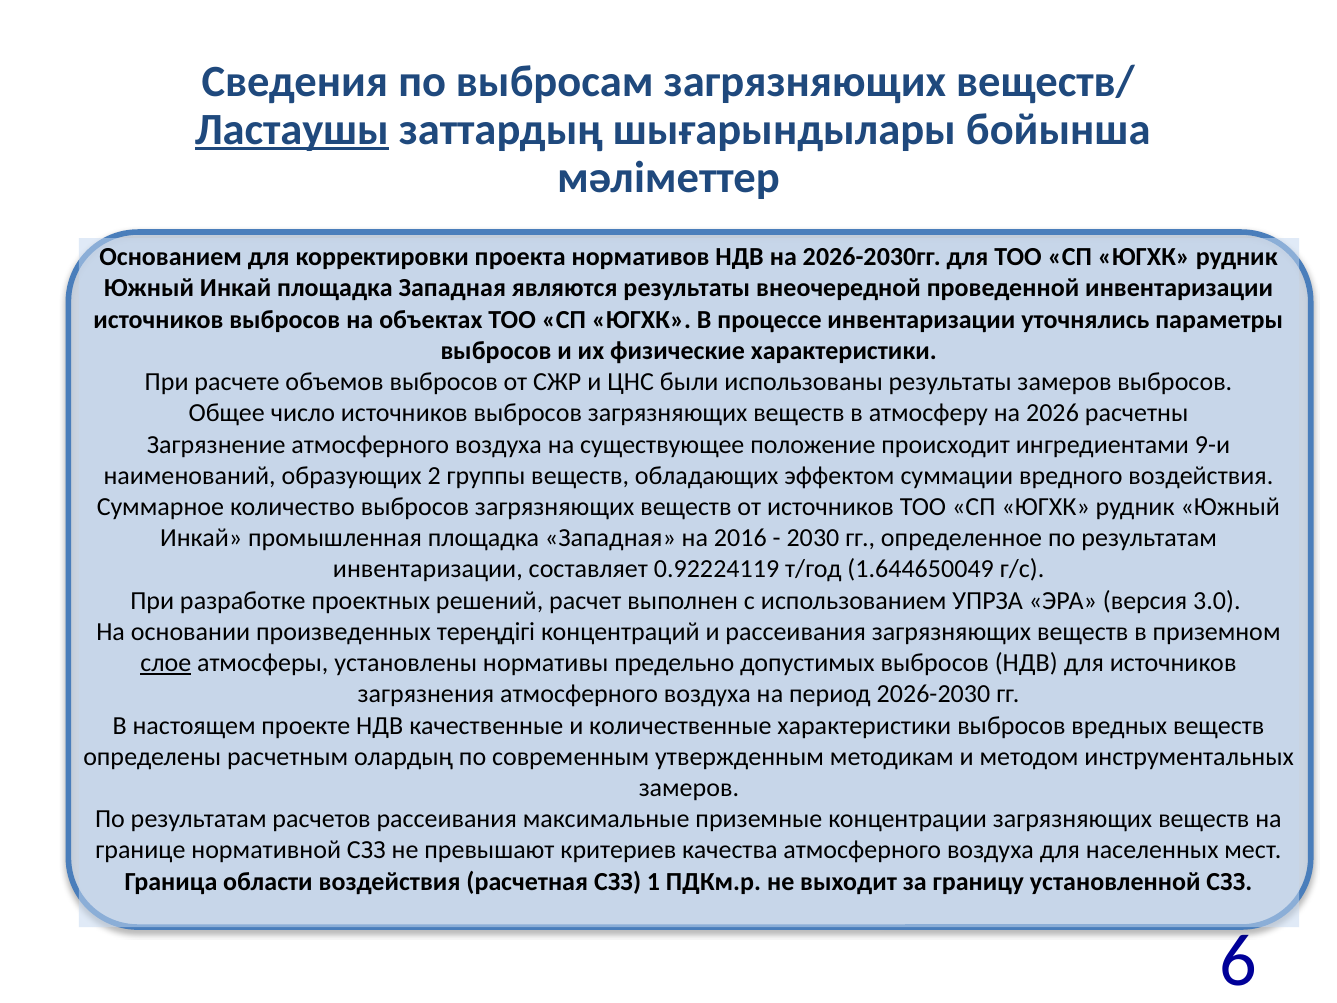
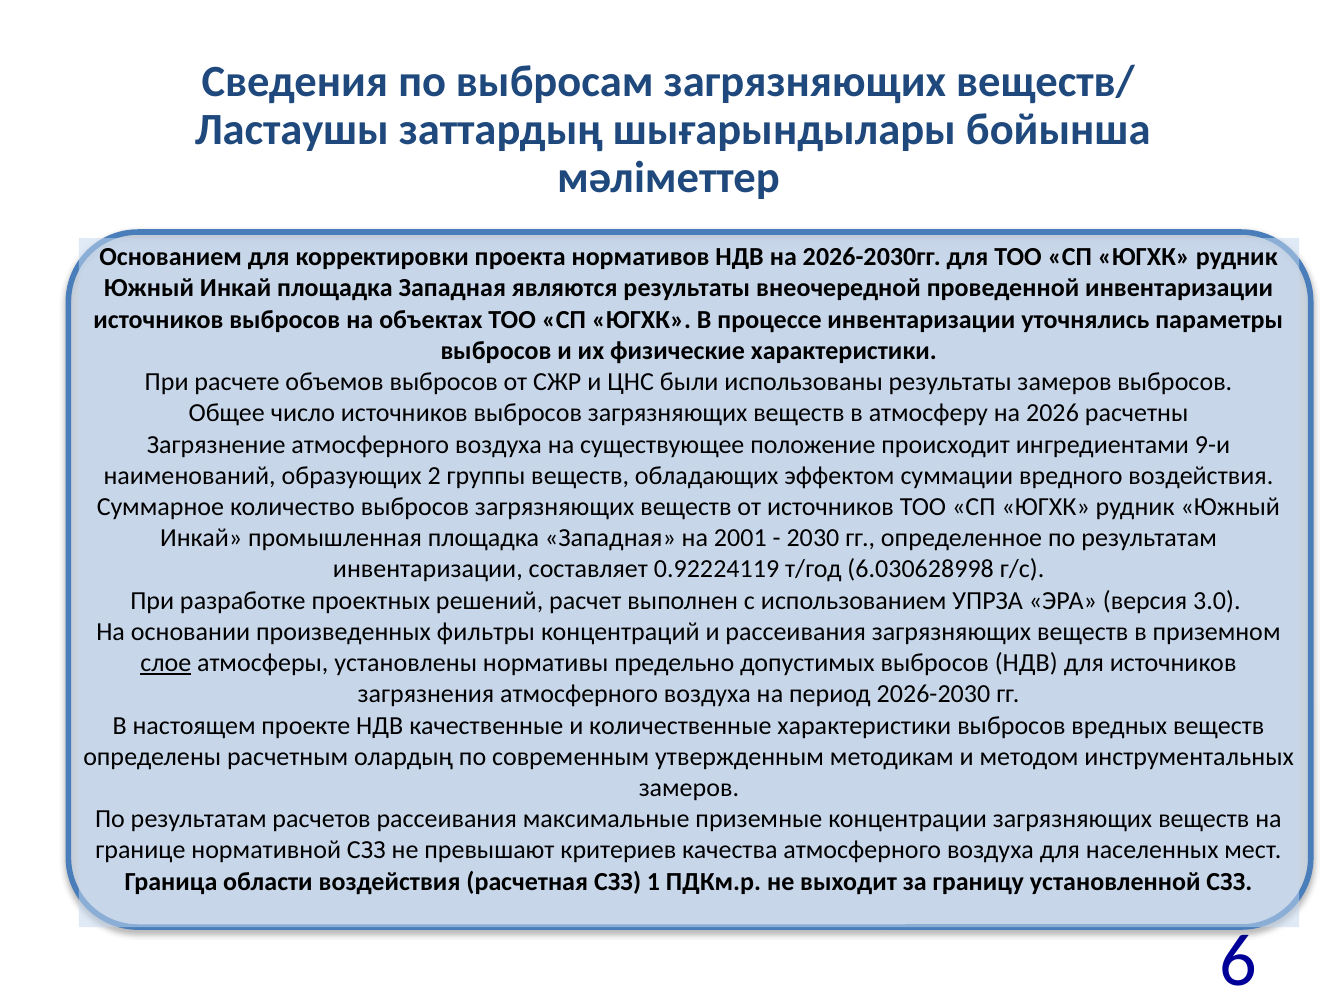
Ластаушы underline: present -> none
2016: 2016 -> 2001
1.644650049: 1.644650049 -> 6.030628998
тереңдігі: тереңдігі -> фильтры
